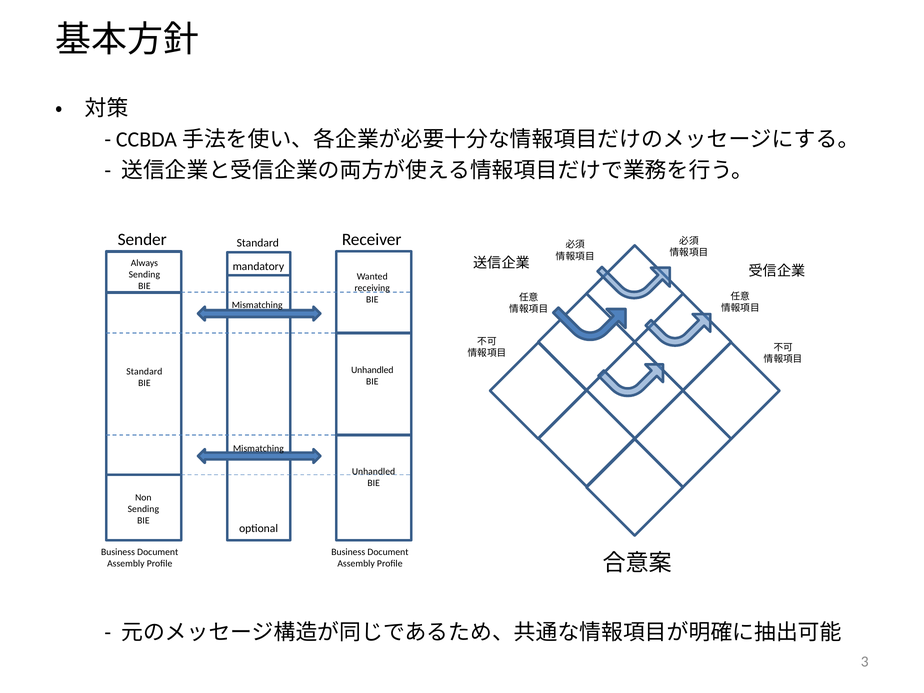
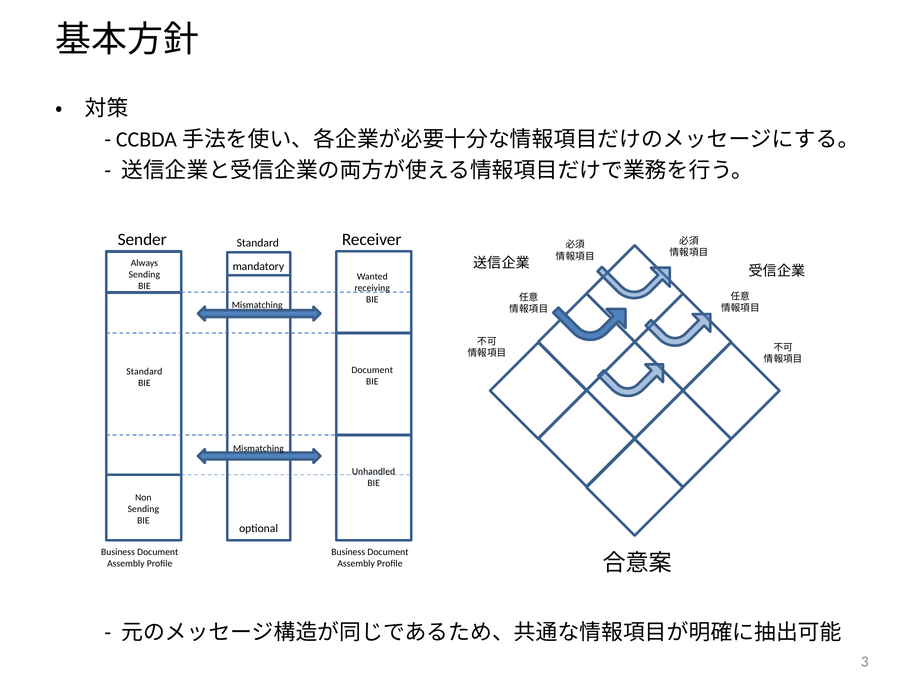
Unhandled at (372, 370): Unhandled -> Document
